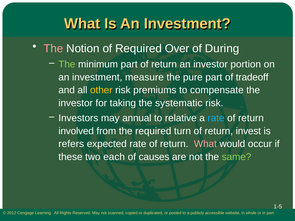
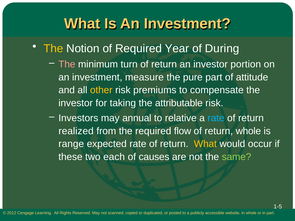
The at (53, 49) colour: pink -> yellow
Over: Over -> Year
The at (67, 64) colour: light green -> pink
minimum part: part -> turn
tradeoff: tradeoff -> attitude
systematic: systematic -> attributable
involved: involved -> realized
turn: turn -> flow
return invest: invest -> whole
refers: refers -> range
What at (205, 144) colour: pink -> yellow
